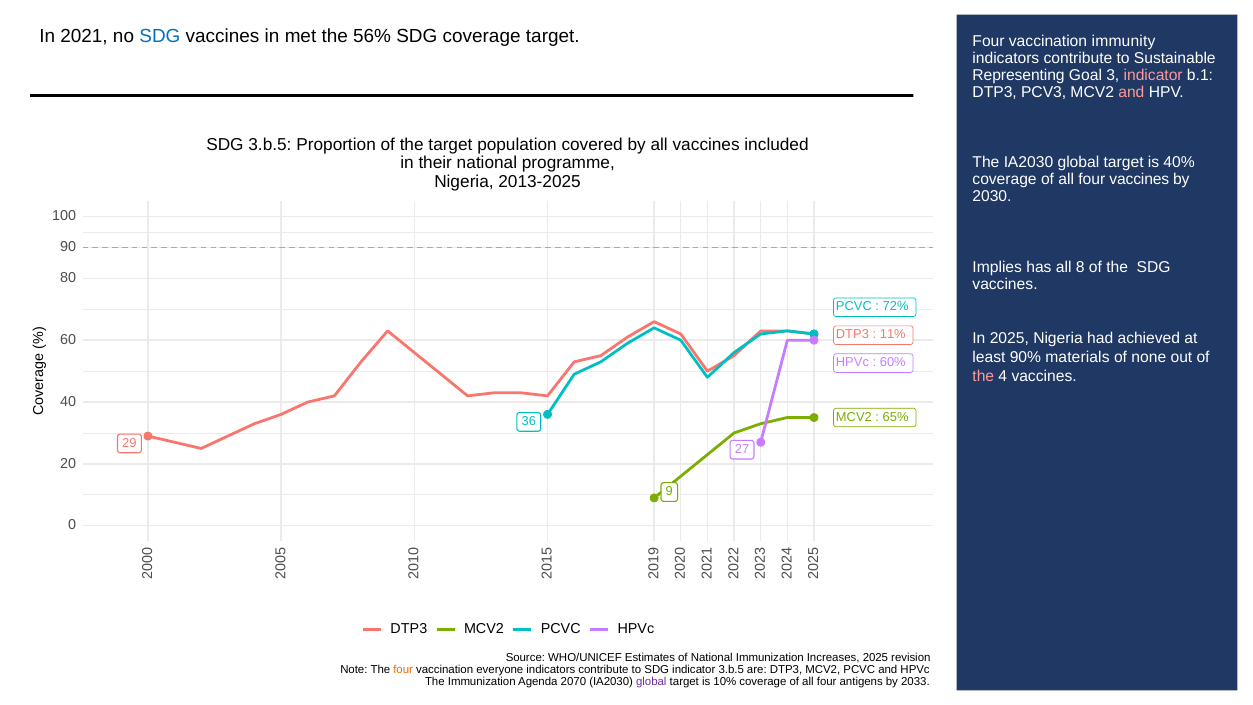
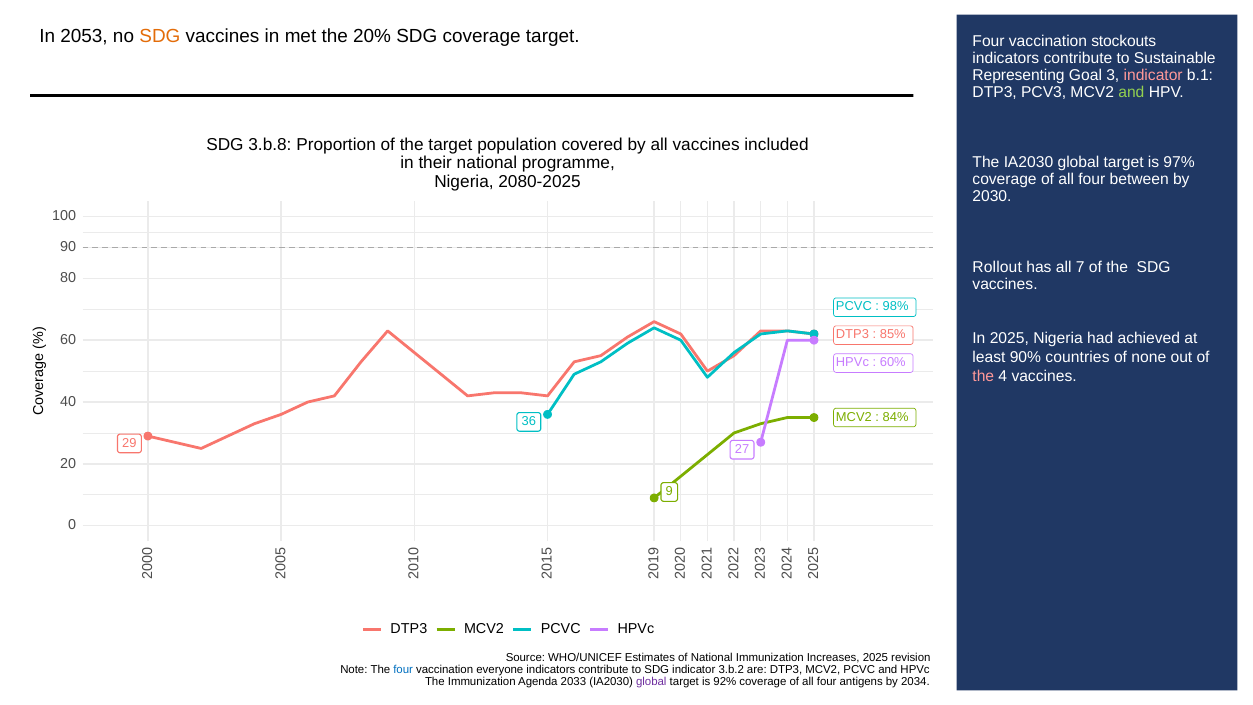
2021: 2021 -> 2053
SDG at (160, 36) colour: blue -> orange
56%: 56% -> 20%
immunity: immunity -> stockouts
and at (1131, 92) colour: pink -> light green
SDG 3.b.5: 3.b.5 -> 3.b.8
40%: 40% -> 97%
four vaccines: vaccines -> between
2013-2025: 2013-2025 -> 2080-2025
Implies: Implies -> Rollout
8: 8 -> 7
72%: 72% -> 98%
11%: 11% -> 85%
materials: materials -> countries
65%: 65% -> 84%
four at (403, 670) colour: orange -> blue
indicator 3.b.5: 3.b.5 -> 3.b.2
2070: 2070 -> 2033
10%: 10% -> 92%
2033: 2033 -> 2034
